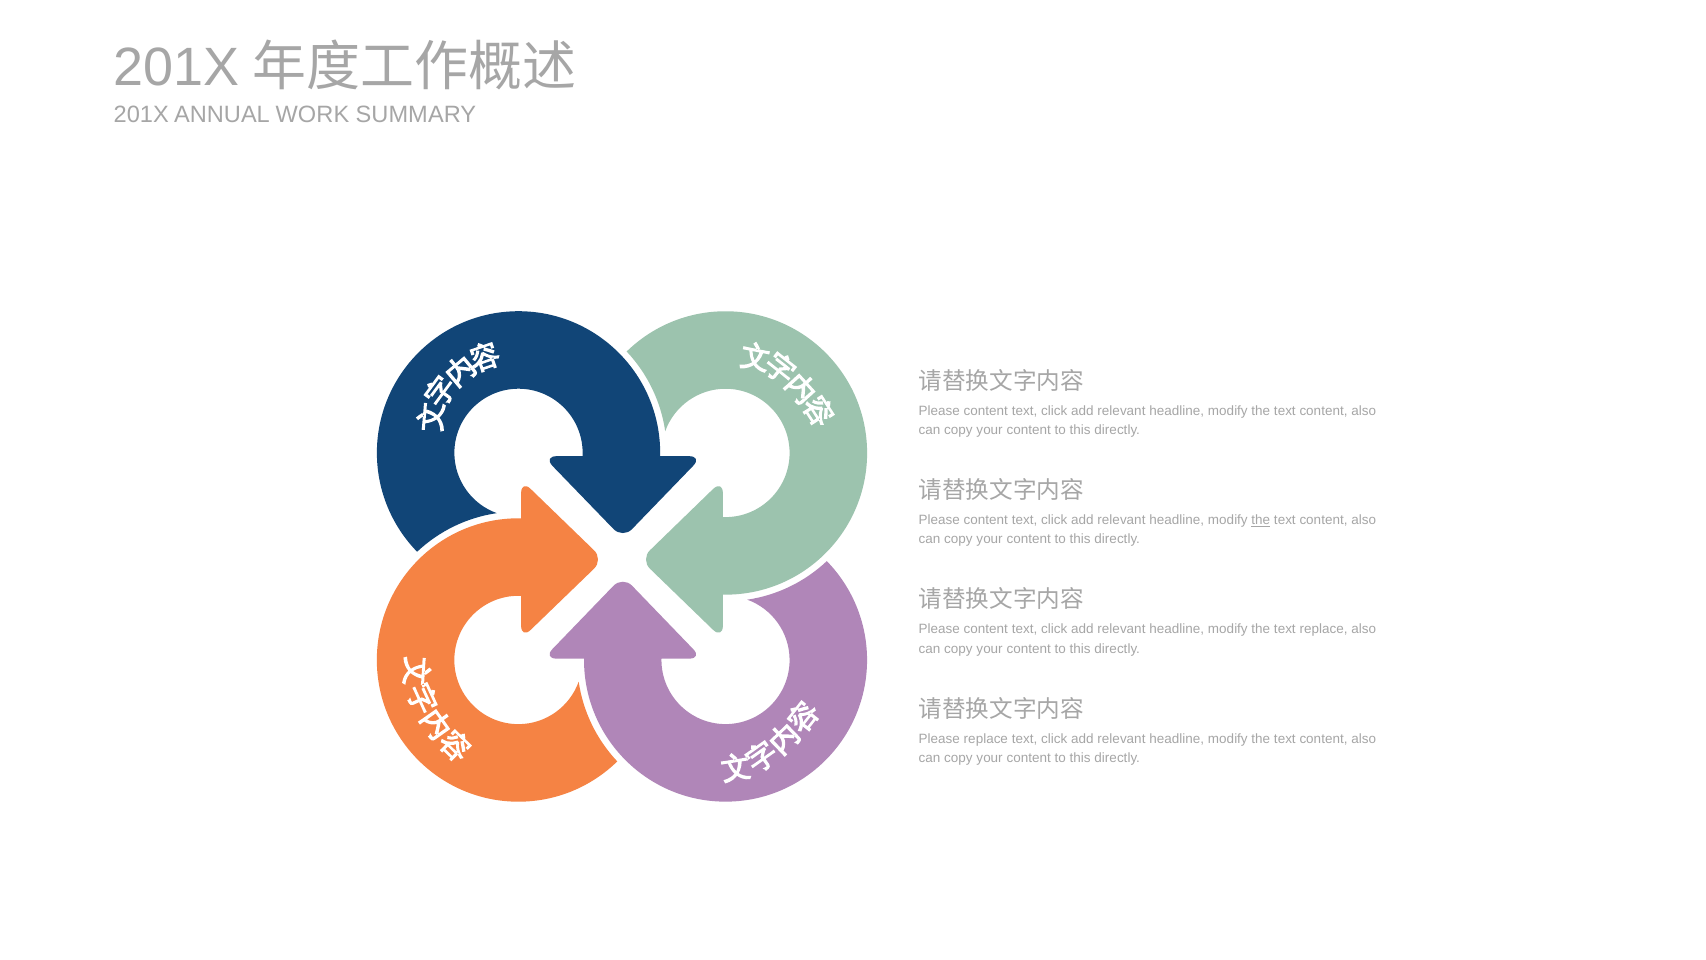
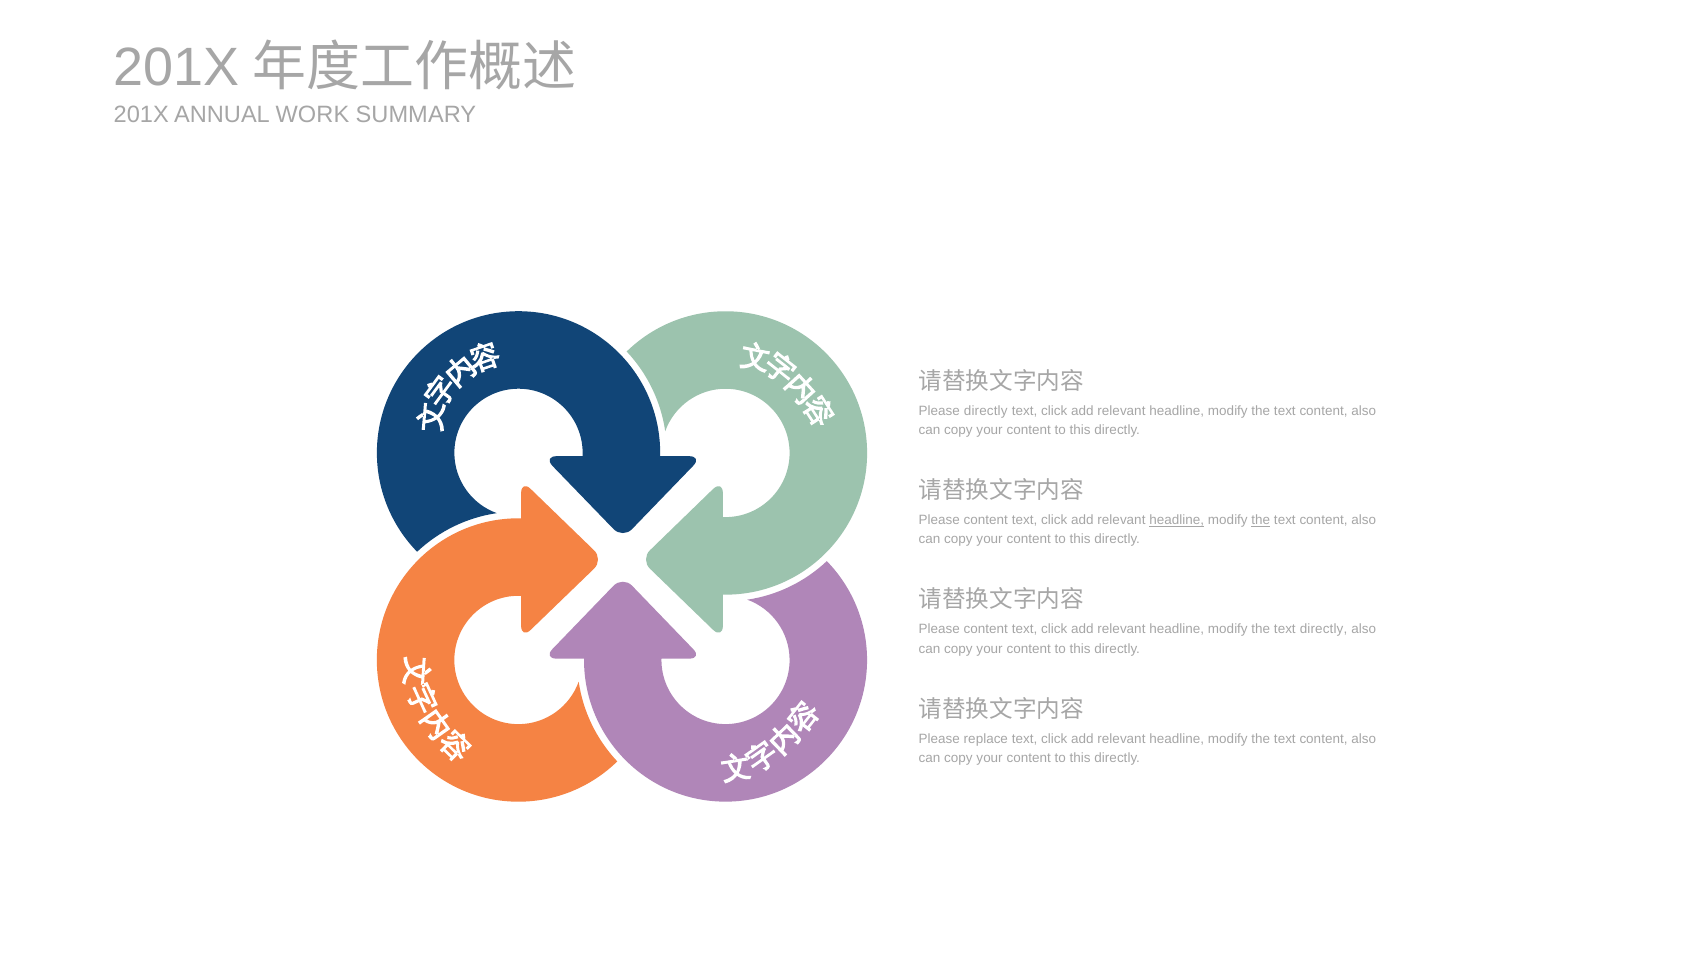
content at (986, 411): content -> directly
headline at (1177, 520) underline: none -> present
text replace: replace -> directly
